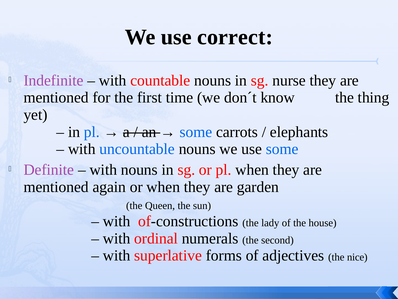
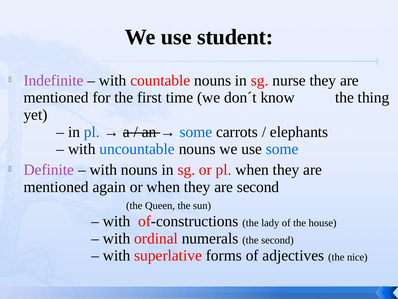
correct: correct -> student
are garden: garden -> second
